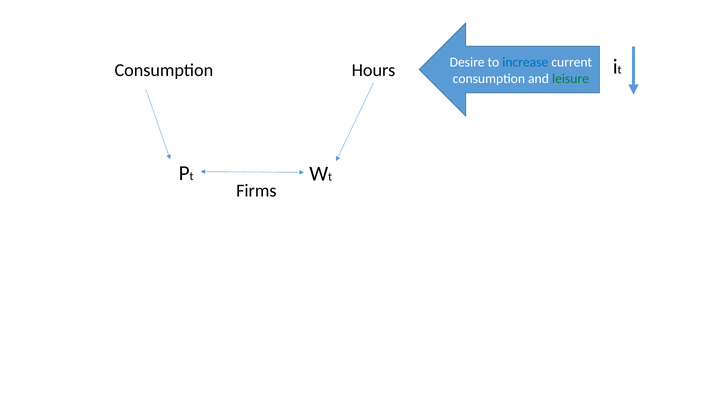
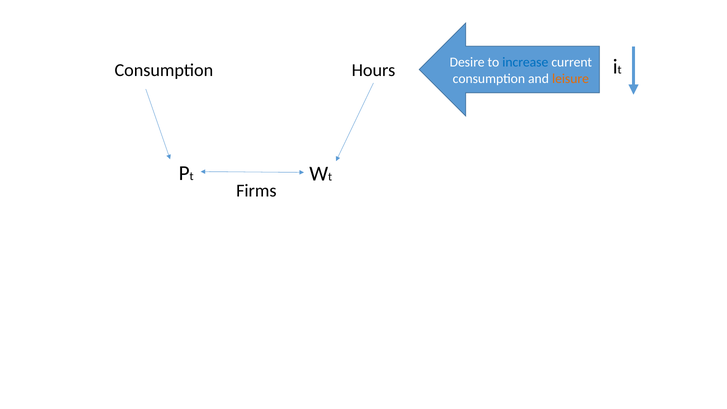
leisure colour: green -> orange
